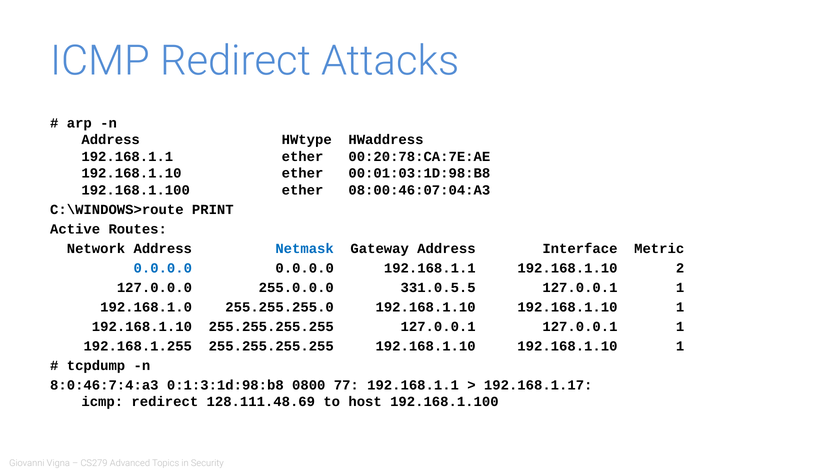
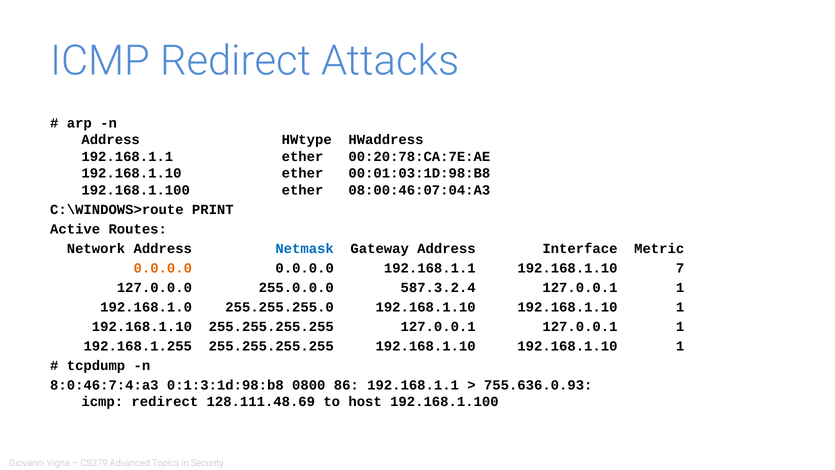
0.0.0.0 at (163, 268) colour: blue -> orange
2: 2 -> 7
331.0.5.5: 331.0.5.5 -> 587.3.2.4
77: 77 -> 86
192.168.1.17: 192.168.1.17 -> 755.636.0.93
